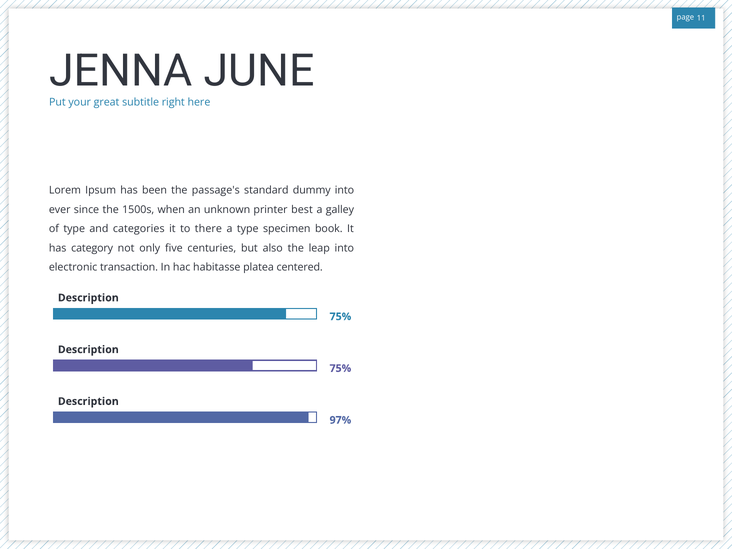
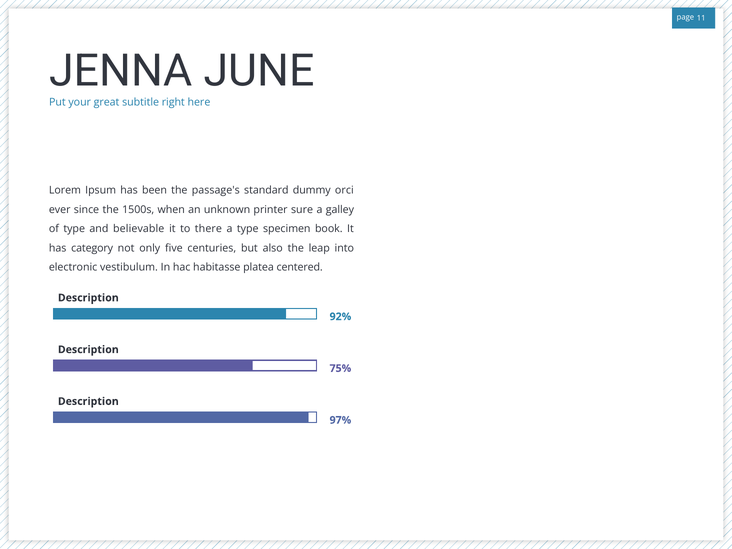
dummy into: into -> orci
best: best -> sure
categories: categories -> believable
transaction: transaction -> vestibulum
75% at (340, 317): 75% -> 92%
